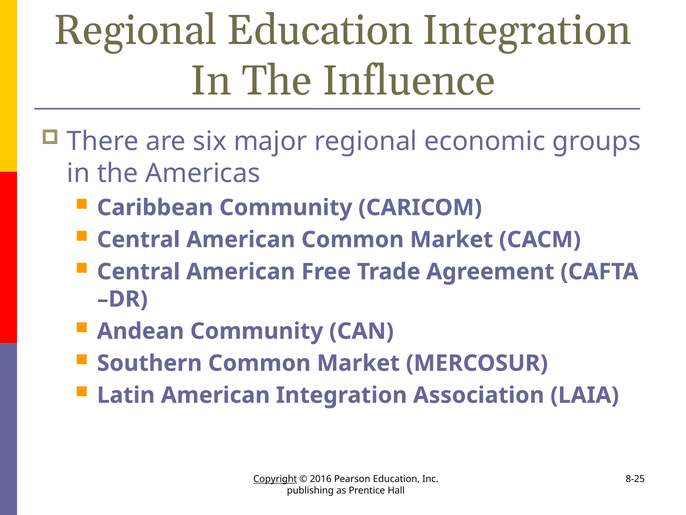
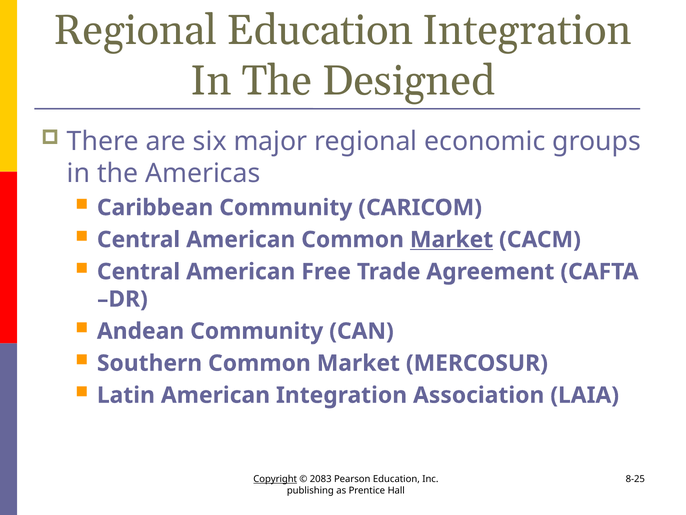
Influence: Influence -> Designed
Market at (452, 239) underline: none -> present
2016: 2016 -> 2083
